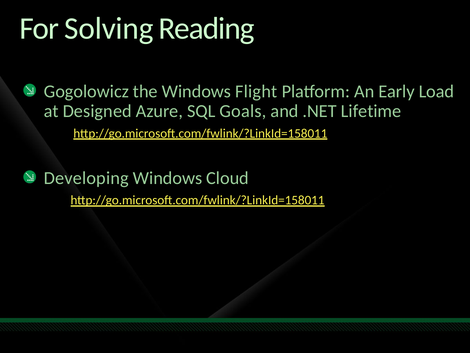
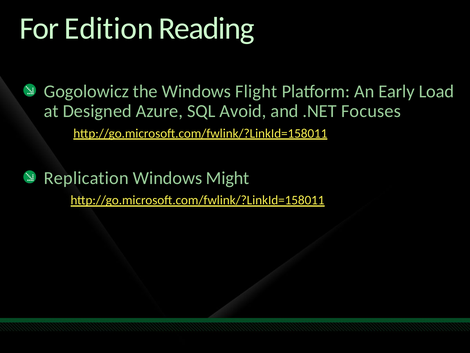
Solving: Solving -> Edition
Goals: Goals -> Avoid
Lifetime: Lifetime -> Focuses
Developing: Developing -> Replication
Cloud: Cloud -> Might
